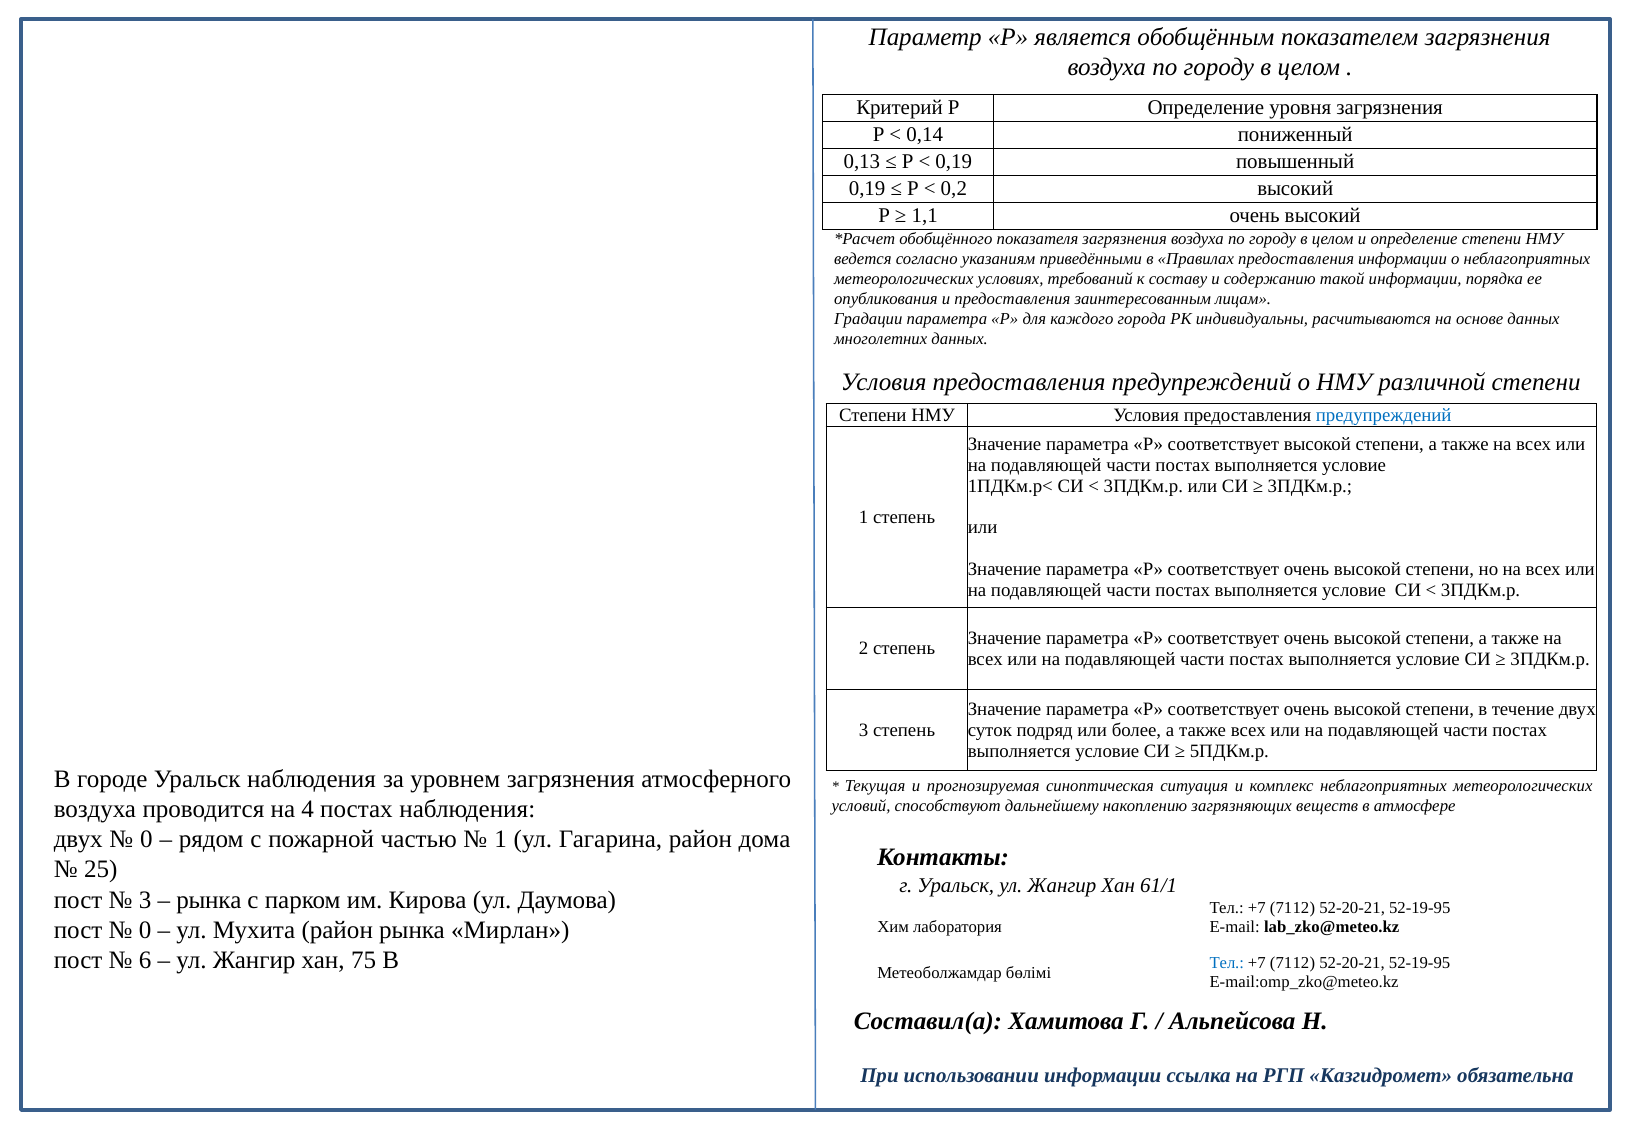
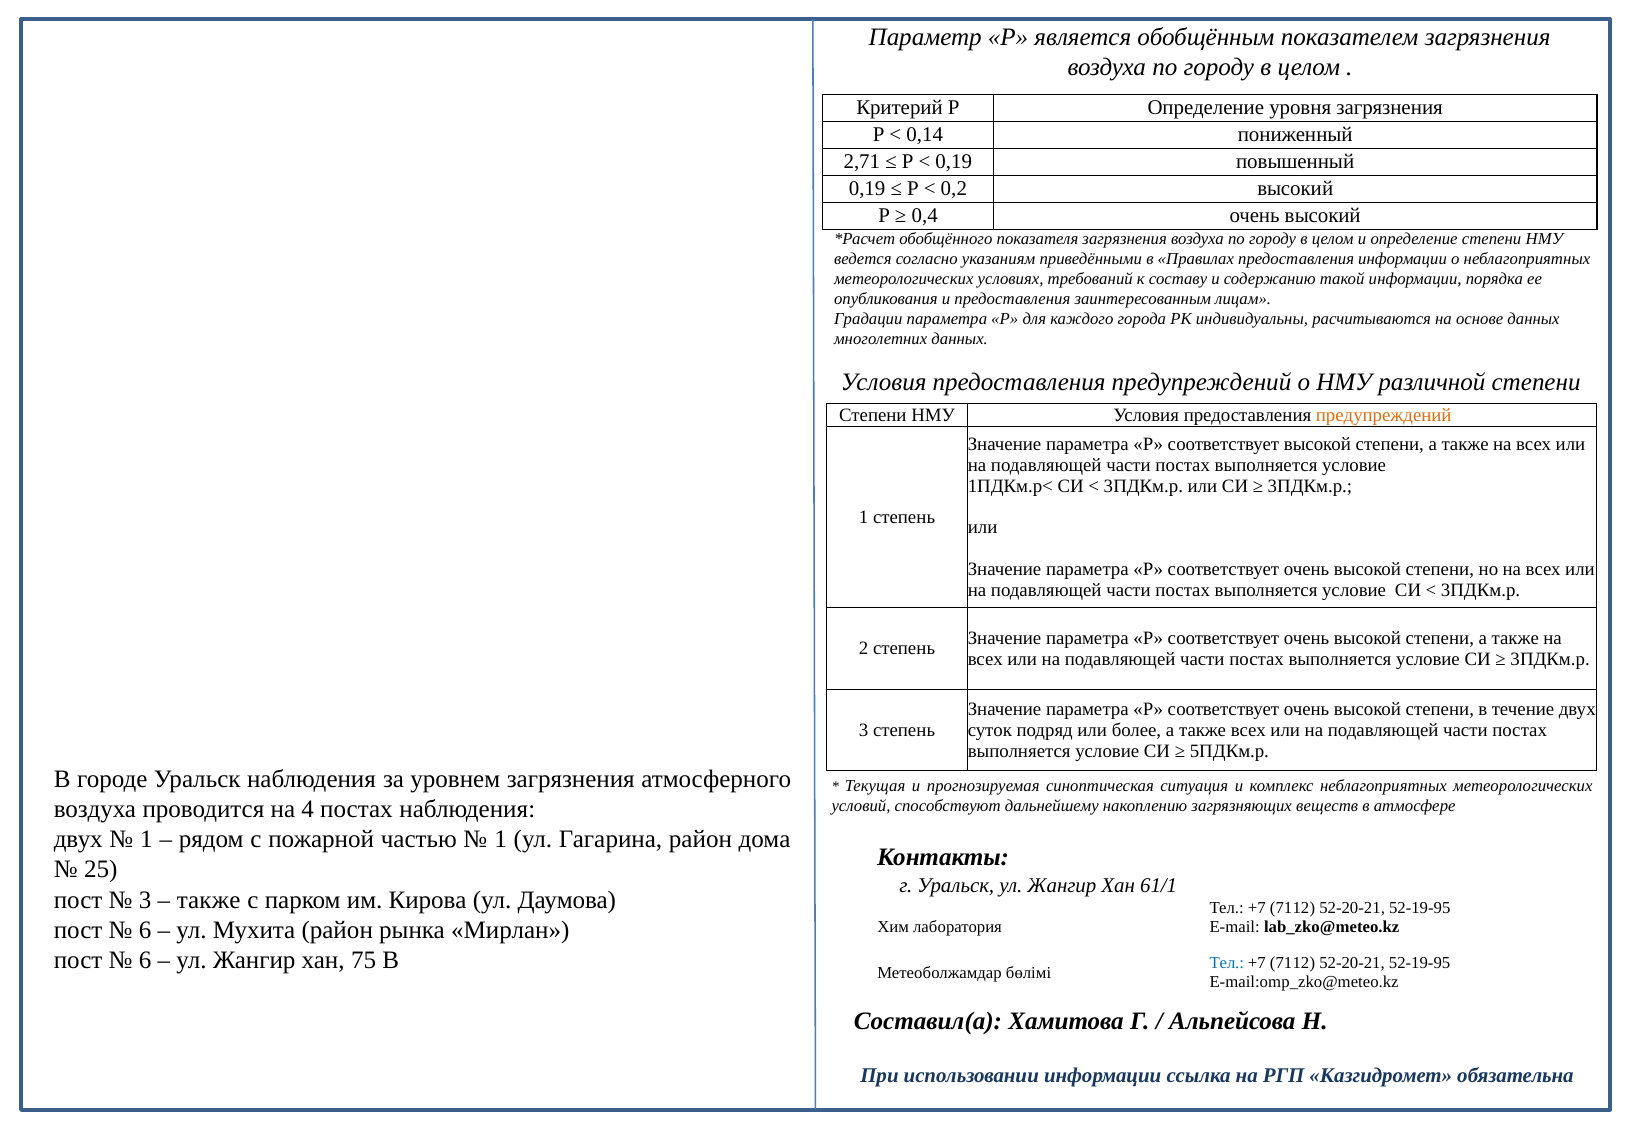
0,13: 0,13 -> 2,71
1,1: 1,1 -> 0,4
предупреждений at (1384, 415) colour: blue -> orange
0 at (146, 840): 0 -> 1
рынка at (209, 900): рынка -> также
0 at (145, 930): 0 -> 6
